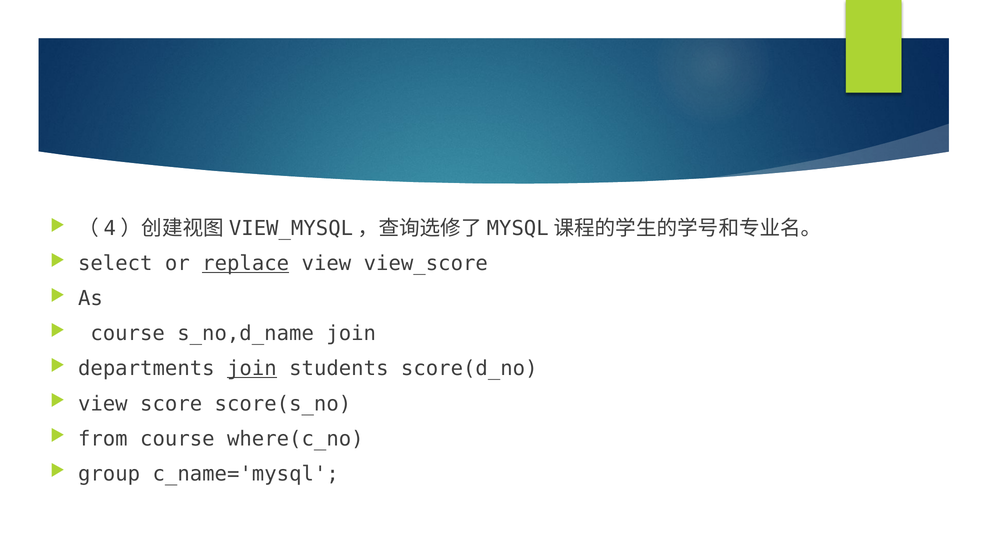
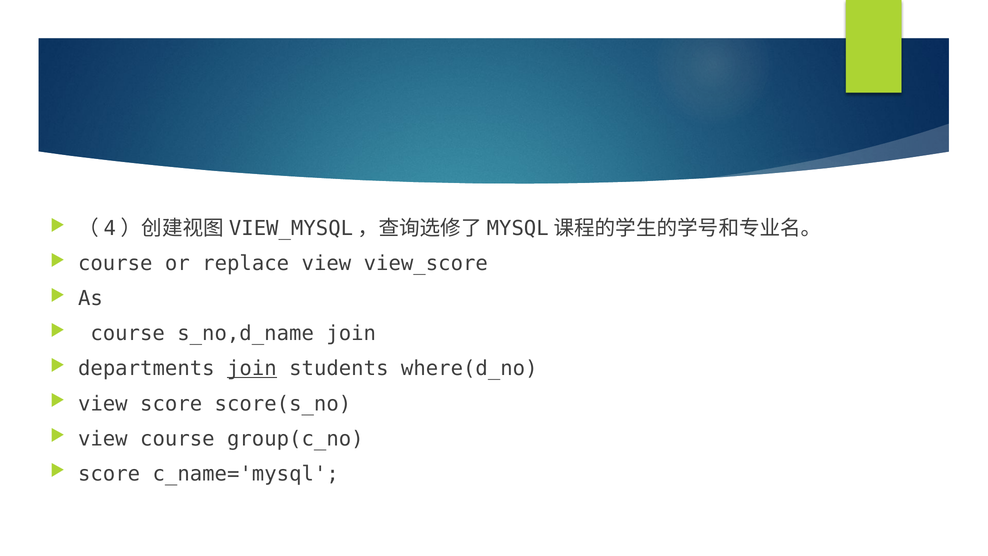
select at (115, 263): select -> course
replace underline: present -> none
score(d_no: score(d_no -> where(d_no
from at (103, 439): from -> view
where(c_no: where(c_no -> group(c_no
group at (109, 474): group -> score
